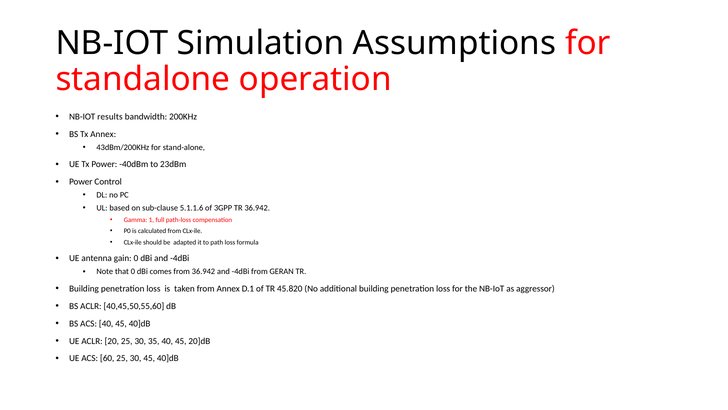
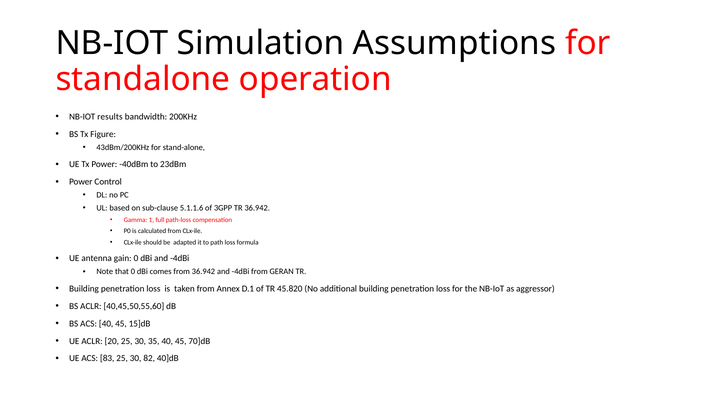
Tx Annex: Annex -> Figure
40 45 40]dB: 40]dB -> 15]dB
20]dB: 20]dB -> 70]dB
60: 60 -> 83
30 45: 45 -> 82
